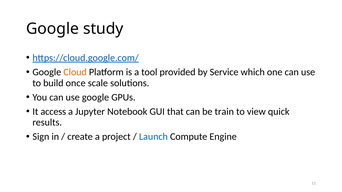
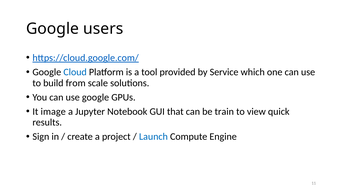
study: study -> users
Cloud colour: orange -> blue
once: once -> from
access: access -> image
